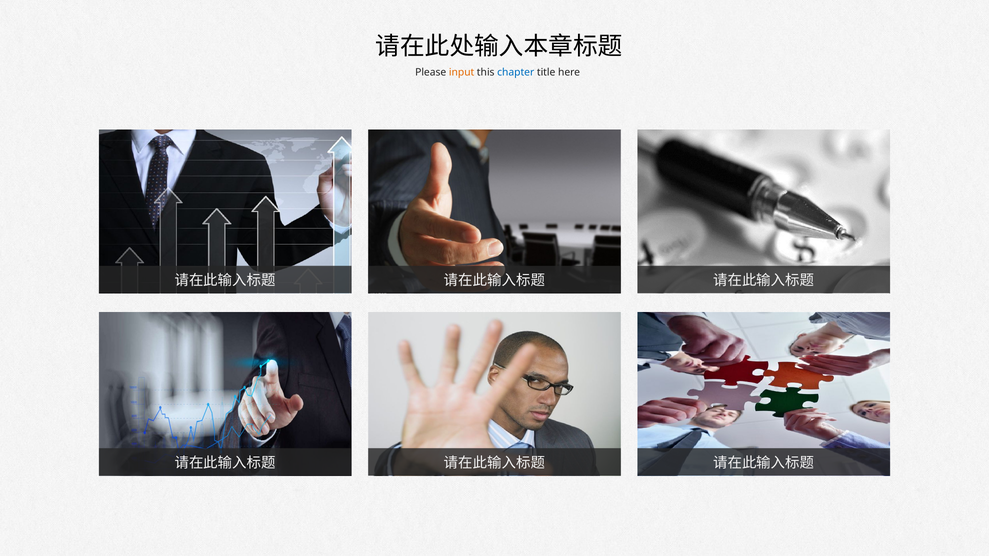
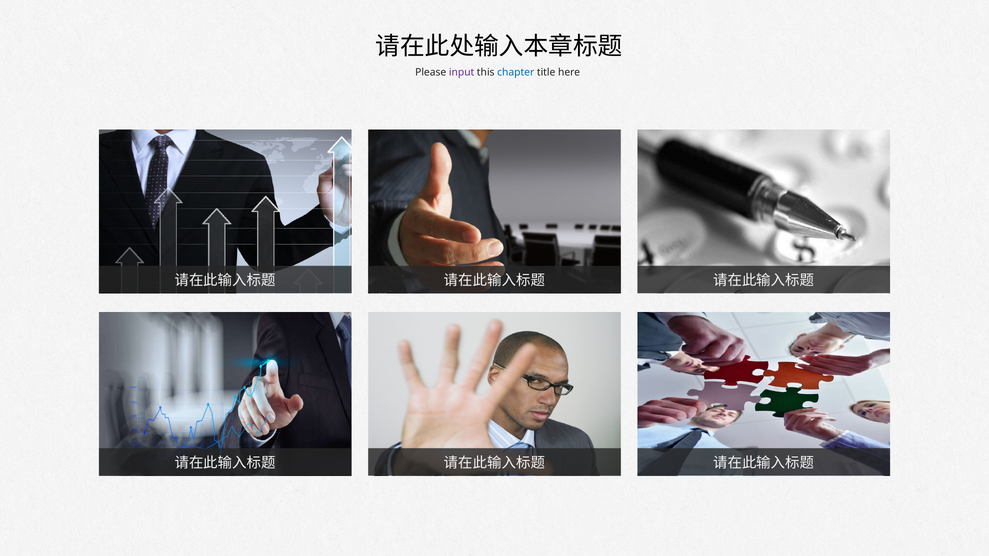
input colour: orange -> purple
